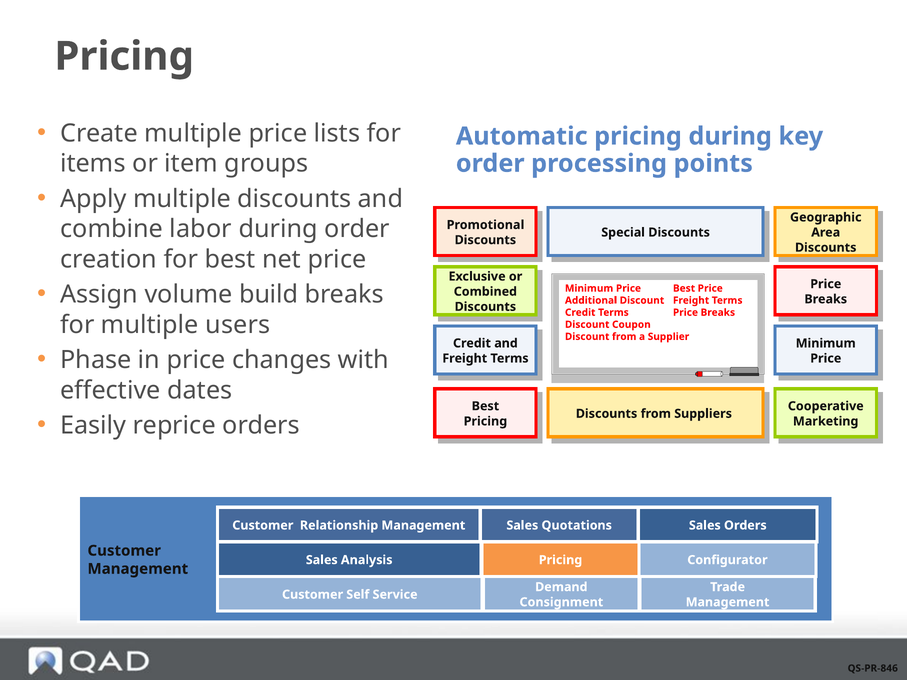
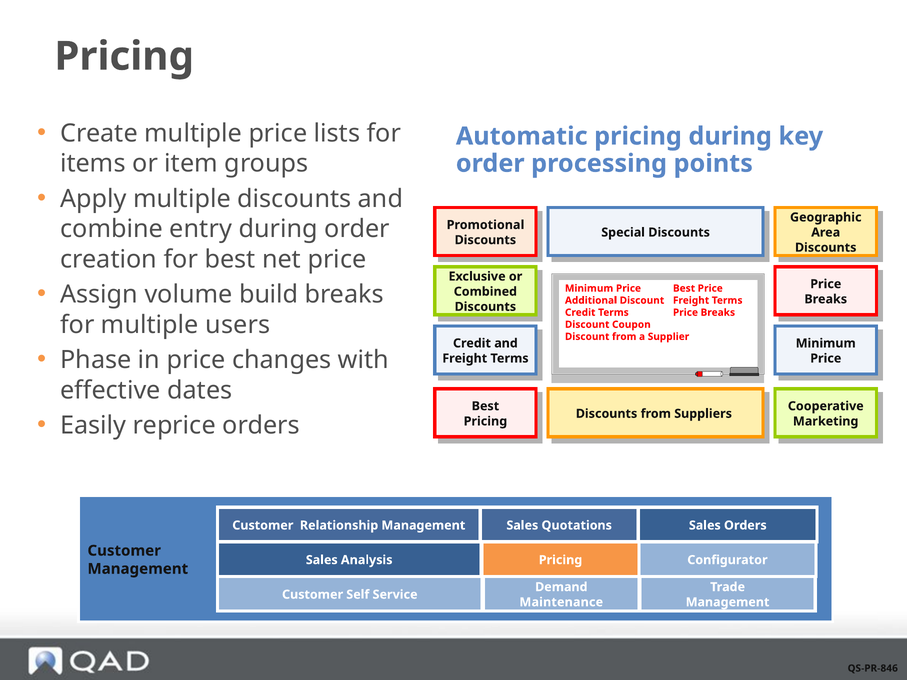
labor: labor -> entry
Consignment: Consignment -> Maintenance
